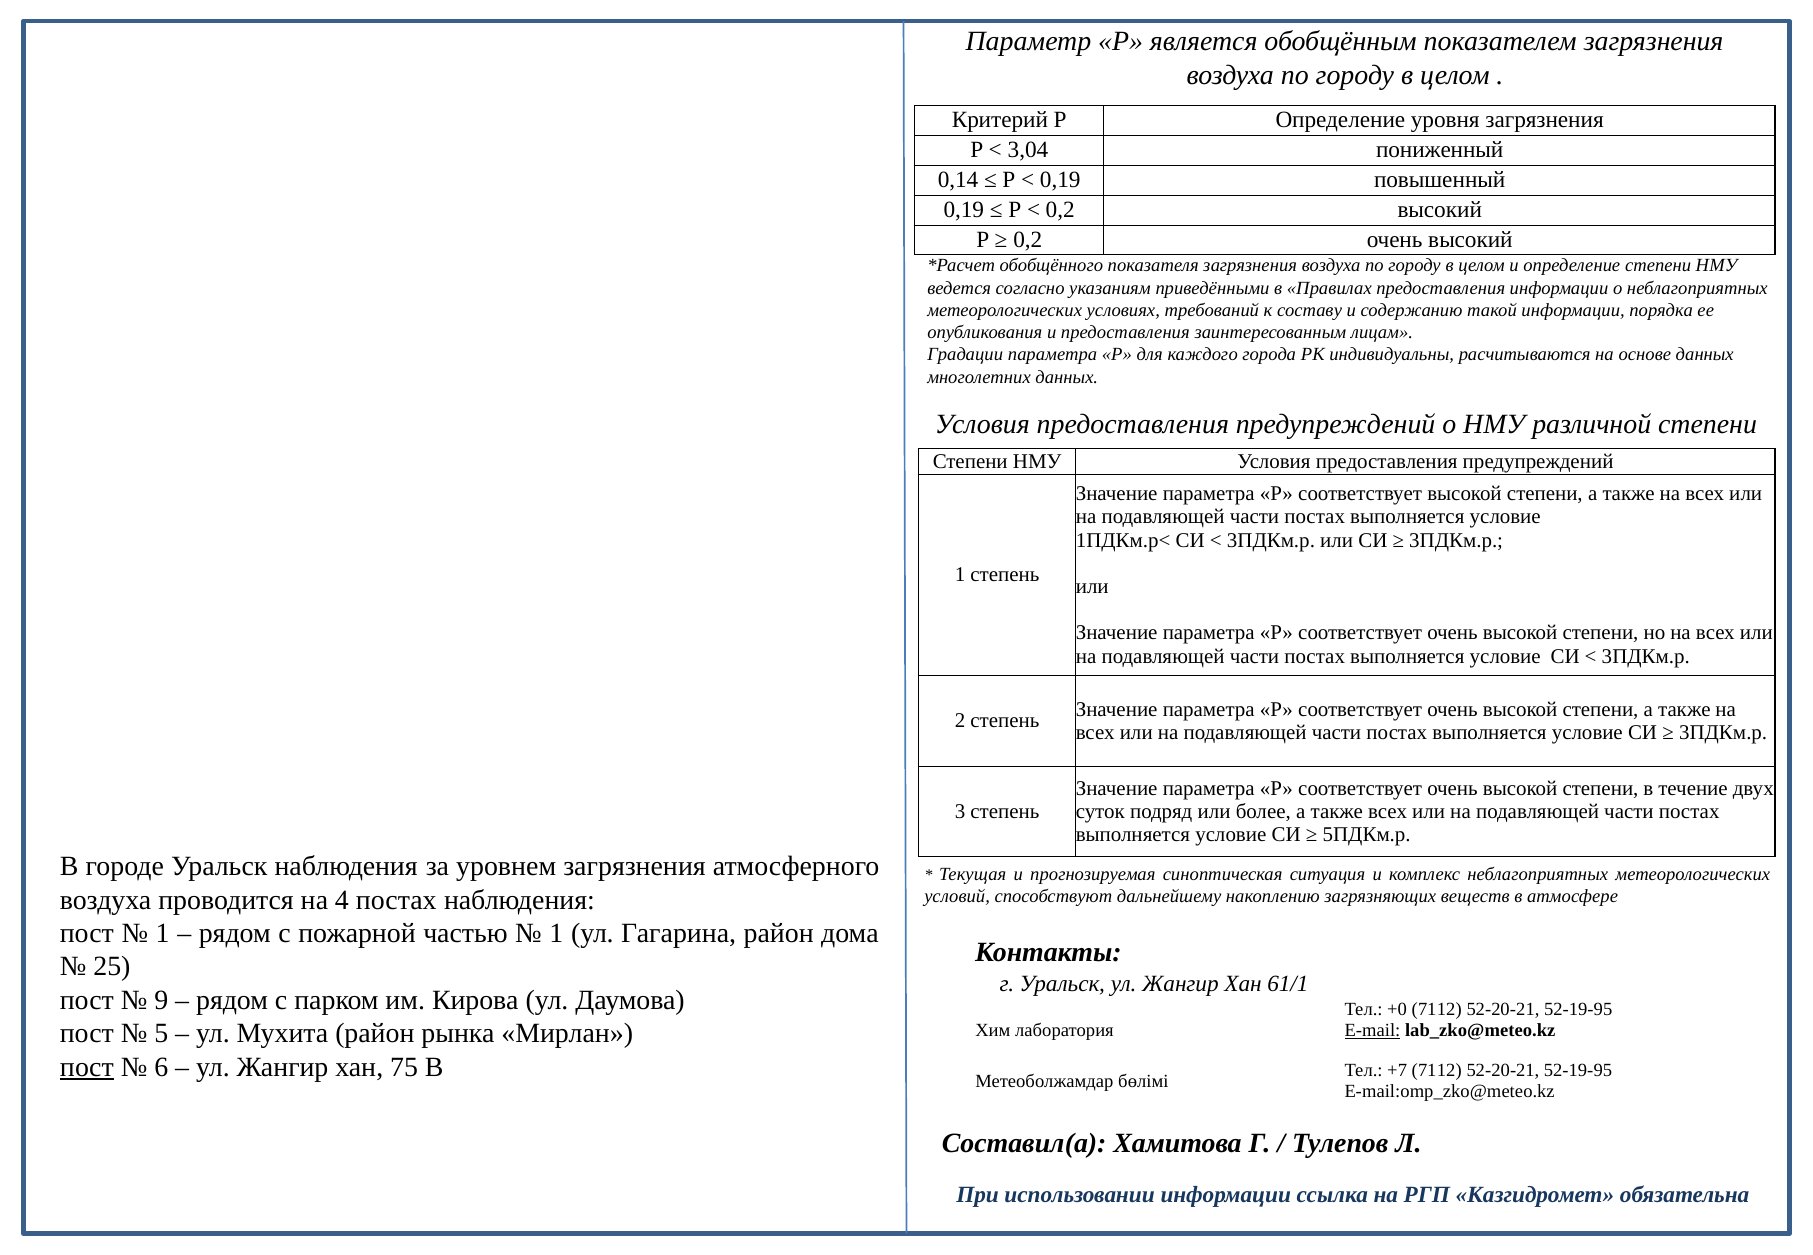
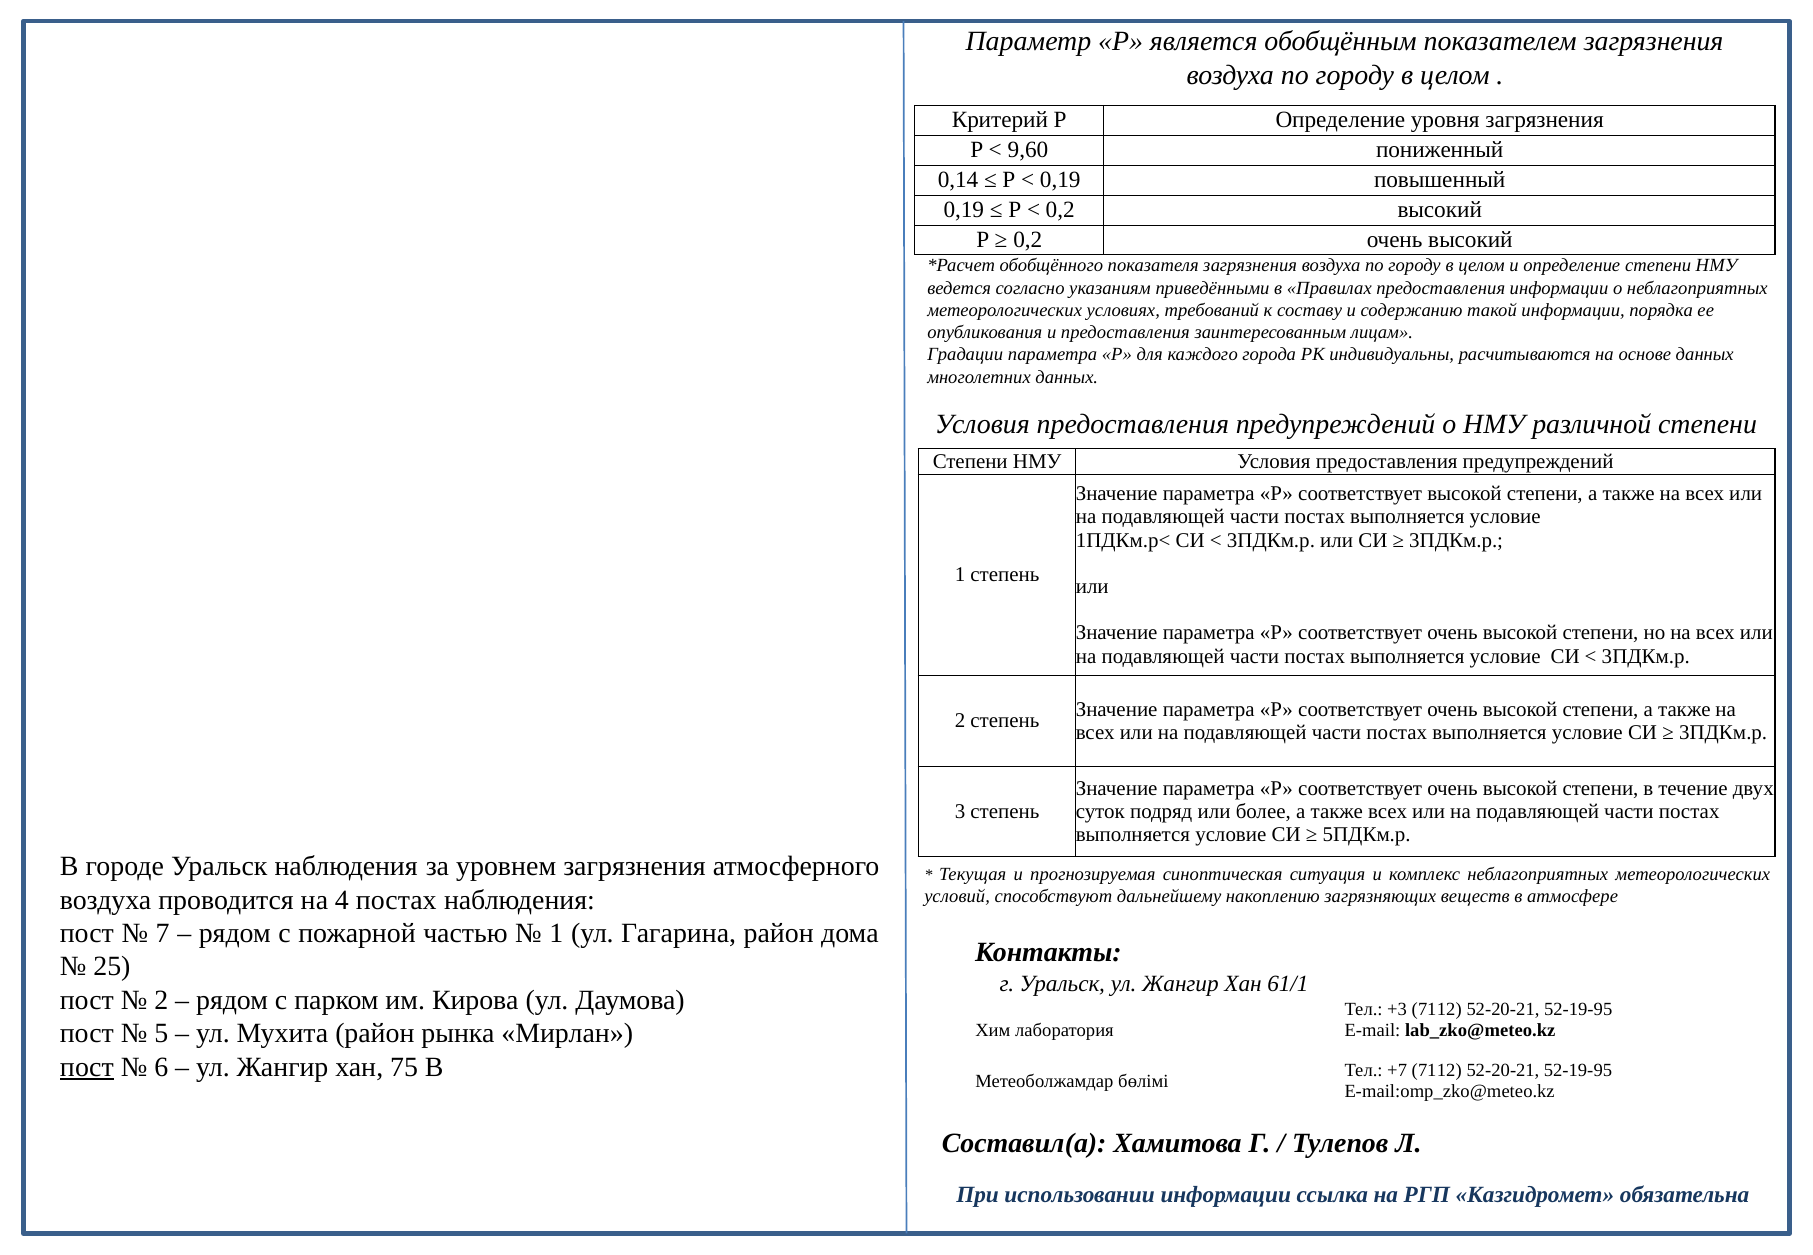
3,04: 3,04 -> 9,60
1 at (163, 933): 1 -> 7
9 at (161, 1000): 9 -> 2
+0: +0 -> +3
E-mail underline: present -> none
